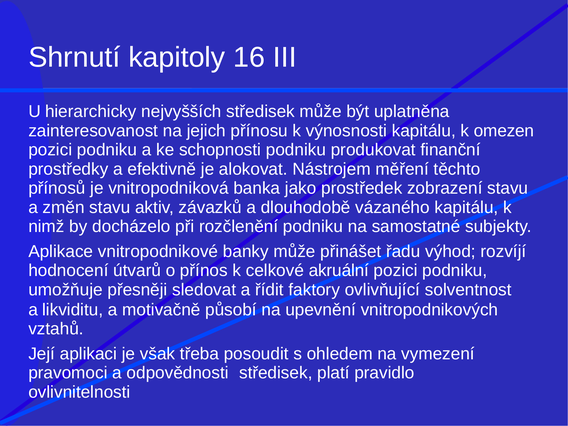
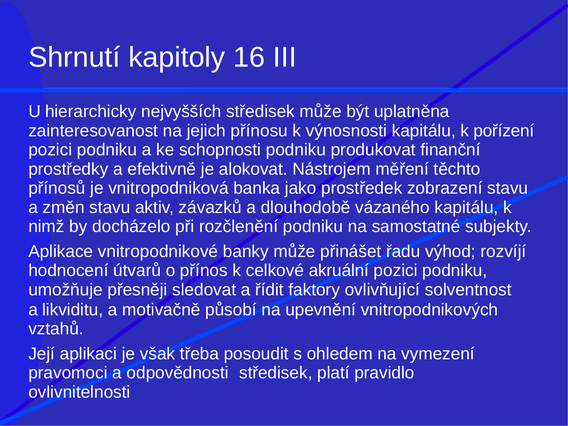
omezen: omezen -> pořízení
